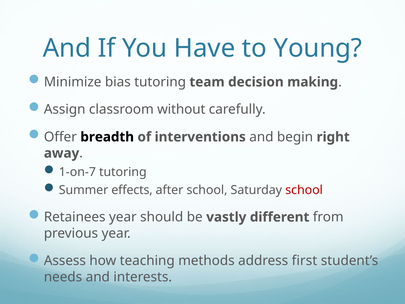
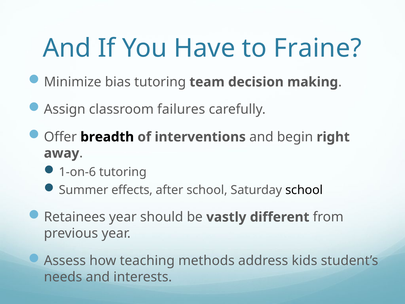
Young: Young -> Fraine
without: without -> failures
1-on-7: 1-on-7 -> 1-on-6
school at (304, 190) colour: red -> black
first: first -> kids
